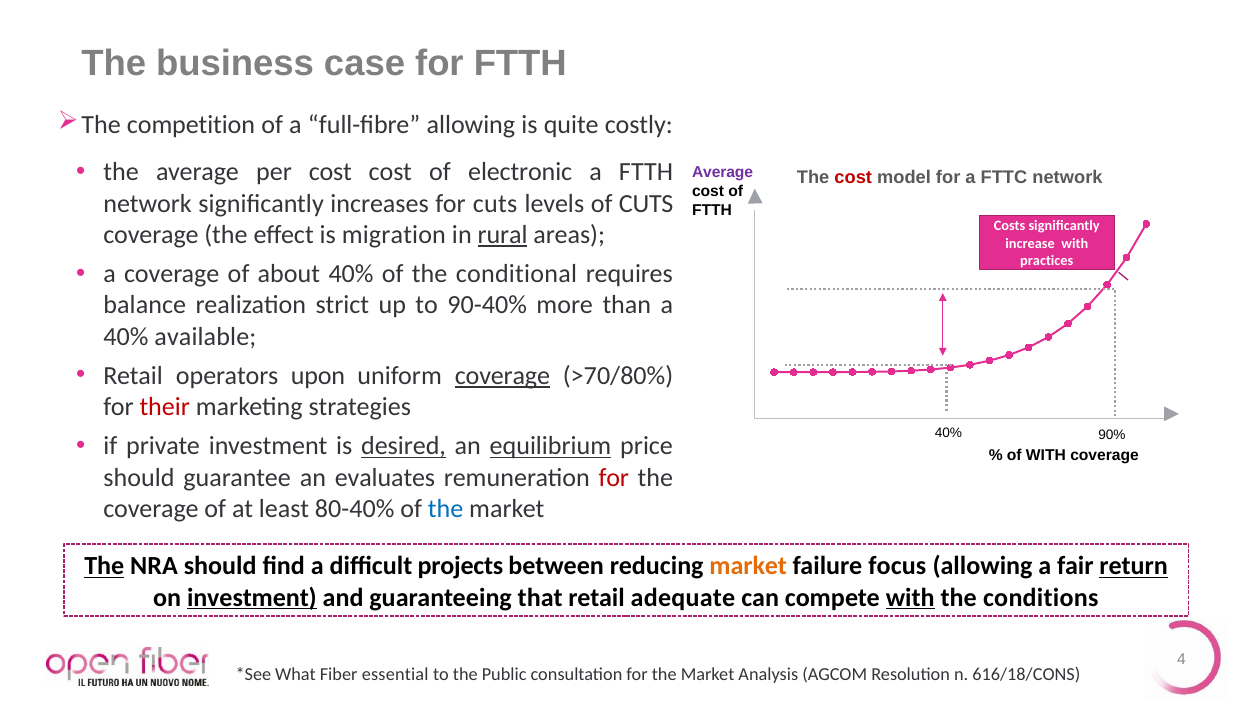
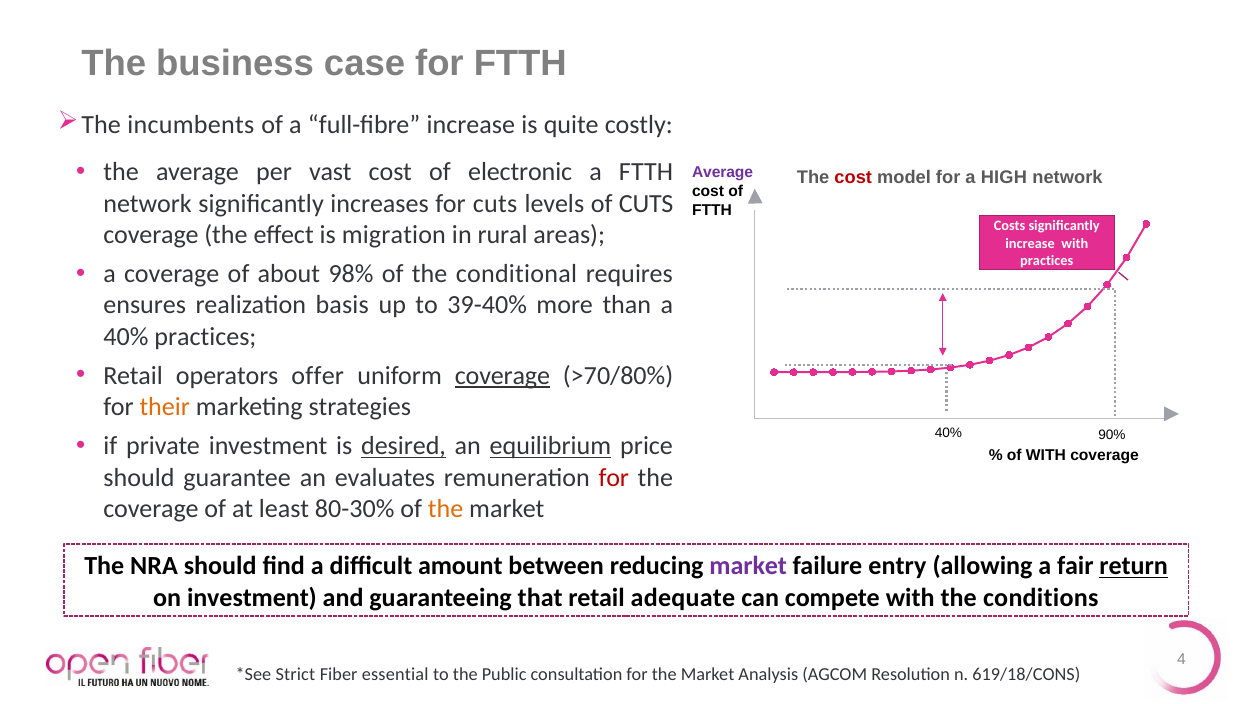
competition: competition -> incumbents
full-fibre allowing: allowing -> increase
per cost: cost -> vast
FTTC: FTTC -> HIGH
rural underline: present -> none
about 40%: 40% -> 98%
balance: balance -> ensures
strict: strict -> basis
90-40%: 90-40% -> 39-40%
40% available: available -> practices
upon: upon -> offer
their colour: red -> orange
80-40%: 80-40% -> 80-30%
the at (446, 509) colour: blue -> orange
The at (104, 566) underline: present -> none
projects: projects -> amount
market at (748, 566) colour: orange -> purple
focus: focus -> entry
investment at (252, 597) underline: present -> none
with at (910, 597) underline: present -> none
What: What -> Strict
616/18/CONS: 616/18/CONS -> 619/18/CONS
